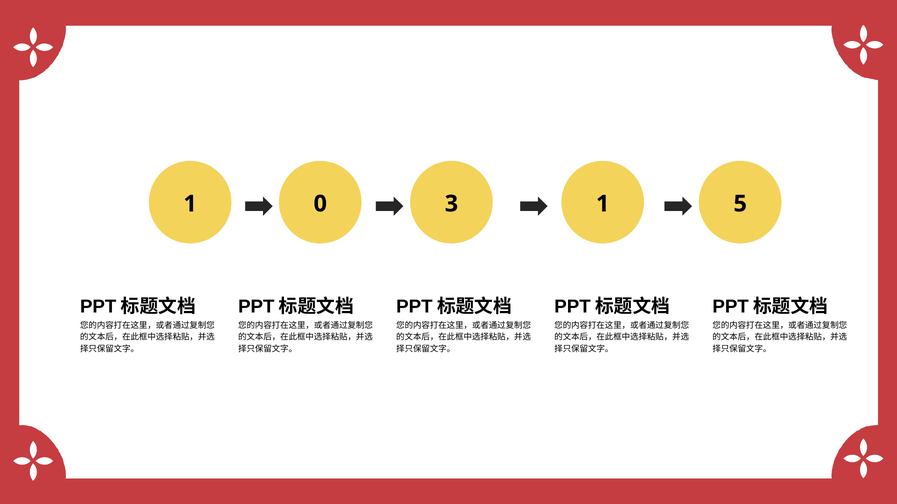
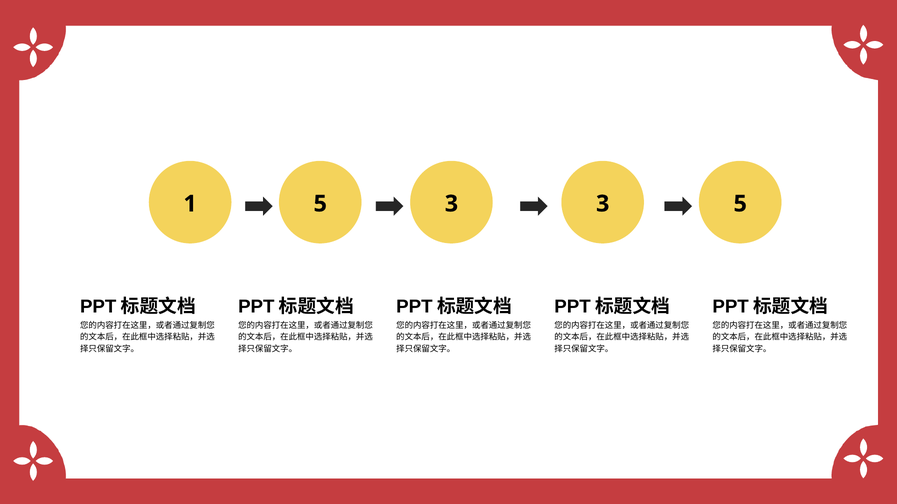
1 0: 0 -> 5
3 1: 1 -> 3
